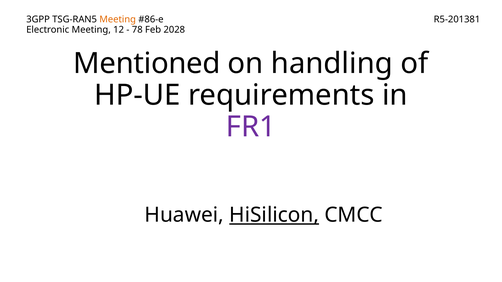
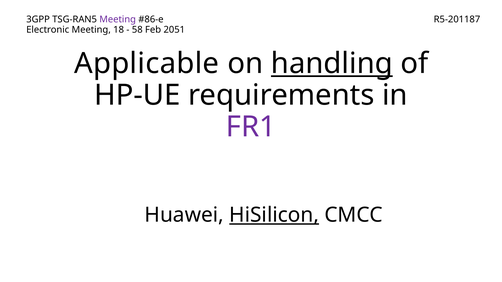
Meeting at (118, 19) colour: orange -> purple
R5-201381: R5-201381 -> R5-201187
12: 12 -> 18
78: 78 -> 58
2028: 2028 -> 2051
Mentioned: Mentioned -> Applicable
handling underline: none -> present
